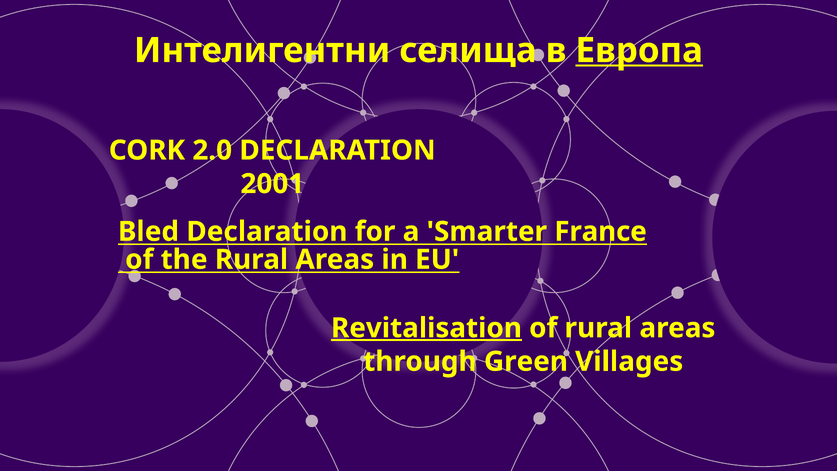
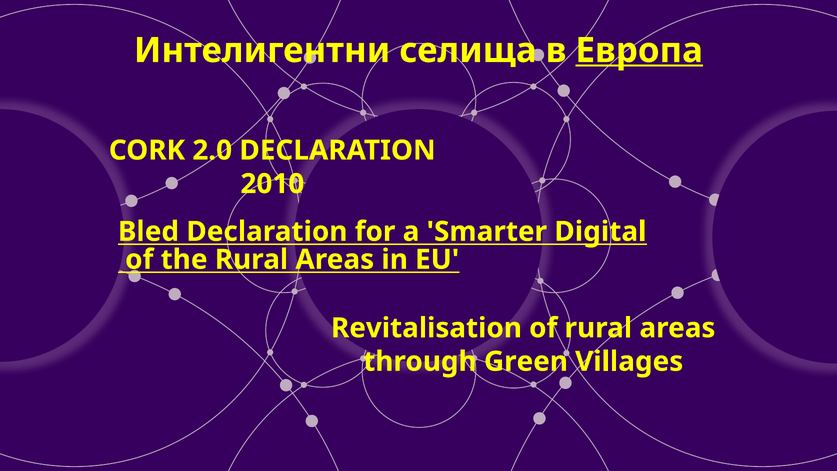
2001: 2001 -> 2010
France: France -> Digital
Revitalisation underline: present -> none
